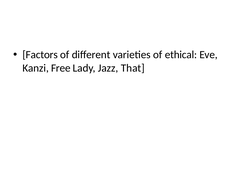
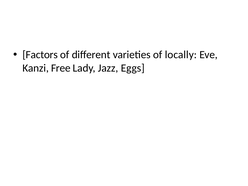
ethical: ethical -> locally
That: That -> Eggs
